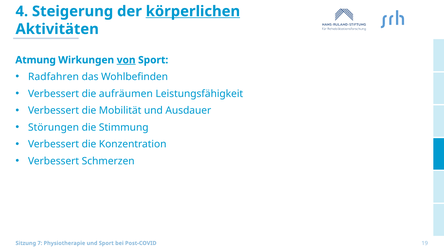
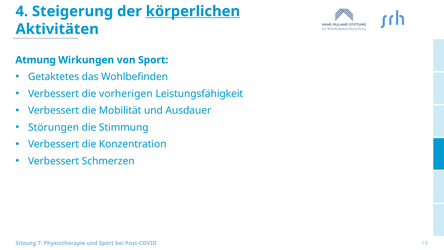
von underline: present -> none
Radfahren: Radfahren -> Getaktetes
aufräumen: aufräumen -> vorherigen
